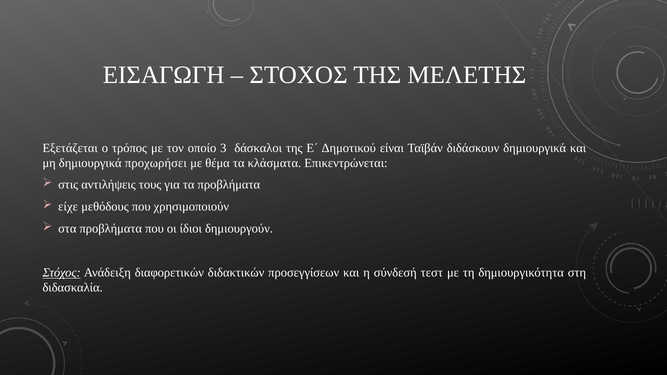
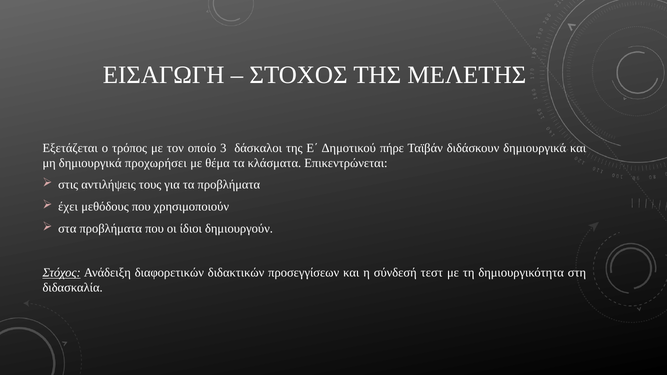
είναι: είναι -> πήρε
είχε: είχε -> έχει
